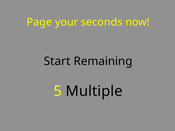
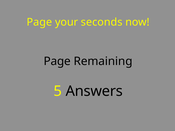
Start at (57, 61): Start -> Page
Multiple: Multiple -> Answers
